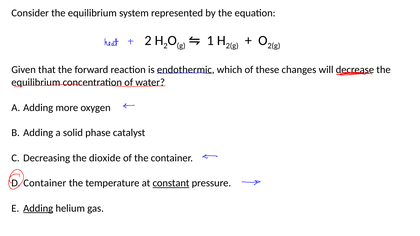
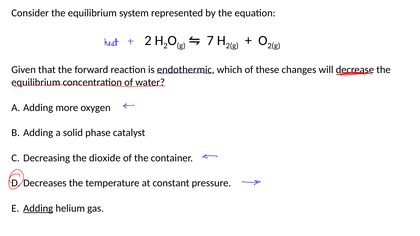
1: 1 -> 7
Container at (45, 183): Container -> Decreases
constant underline: present -> none
